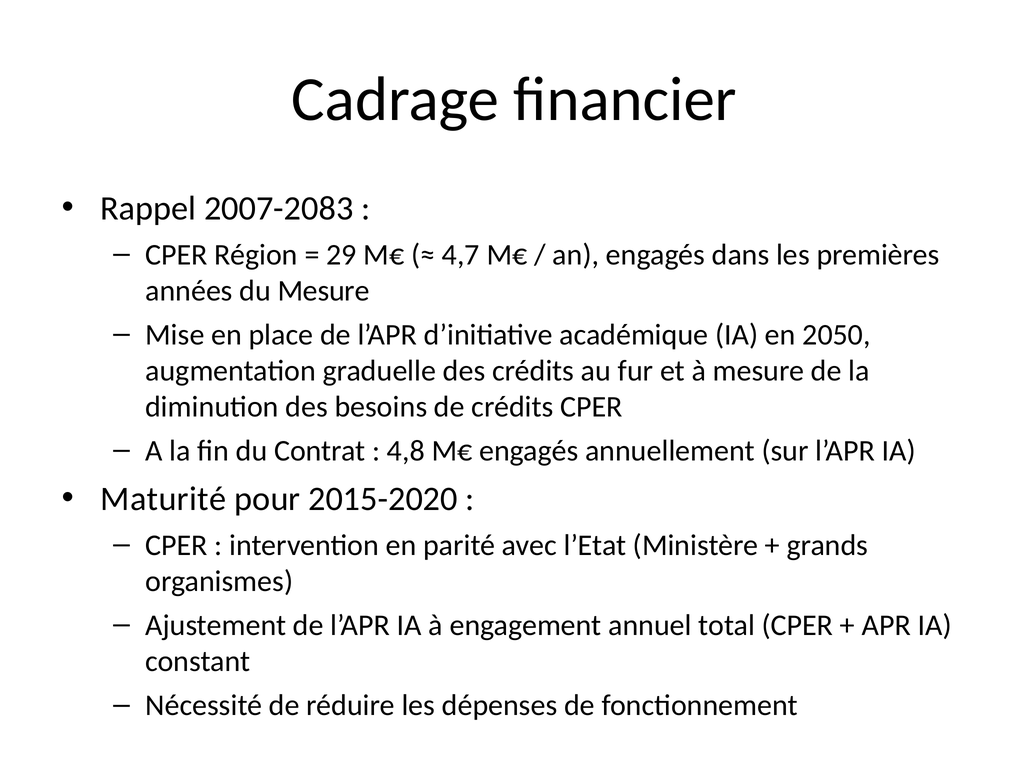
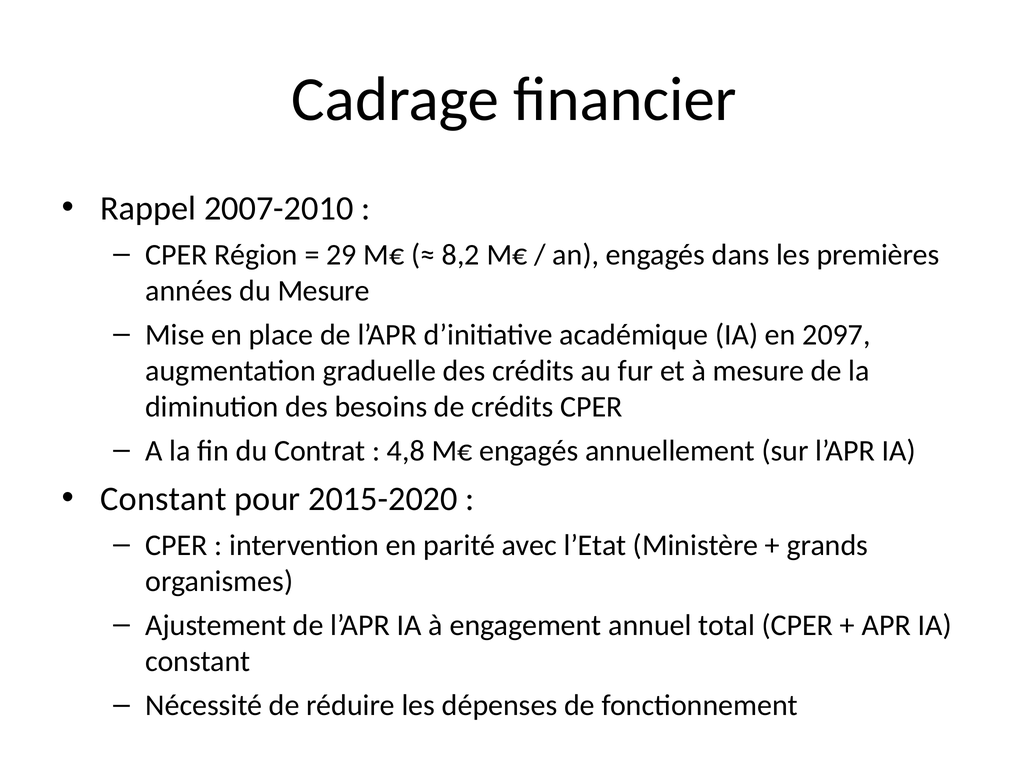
2007-2083: 2007-2083 -> 2007-2010
4,7: 4,7 -> 8,2
2050: 2050 -> 2097
Maturité at (163, 499): Maturité -> Constant
